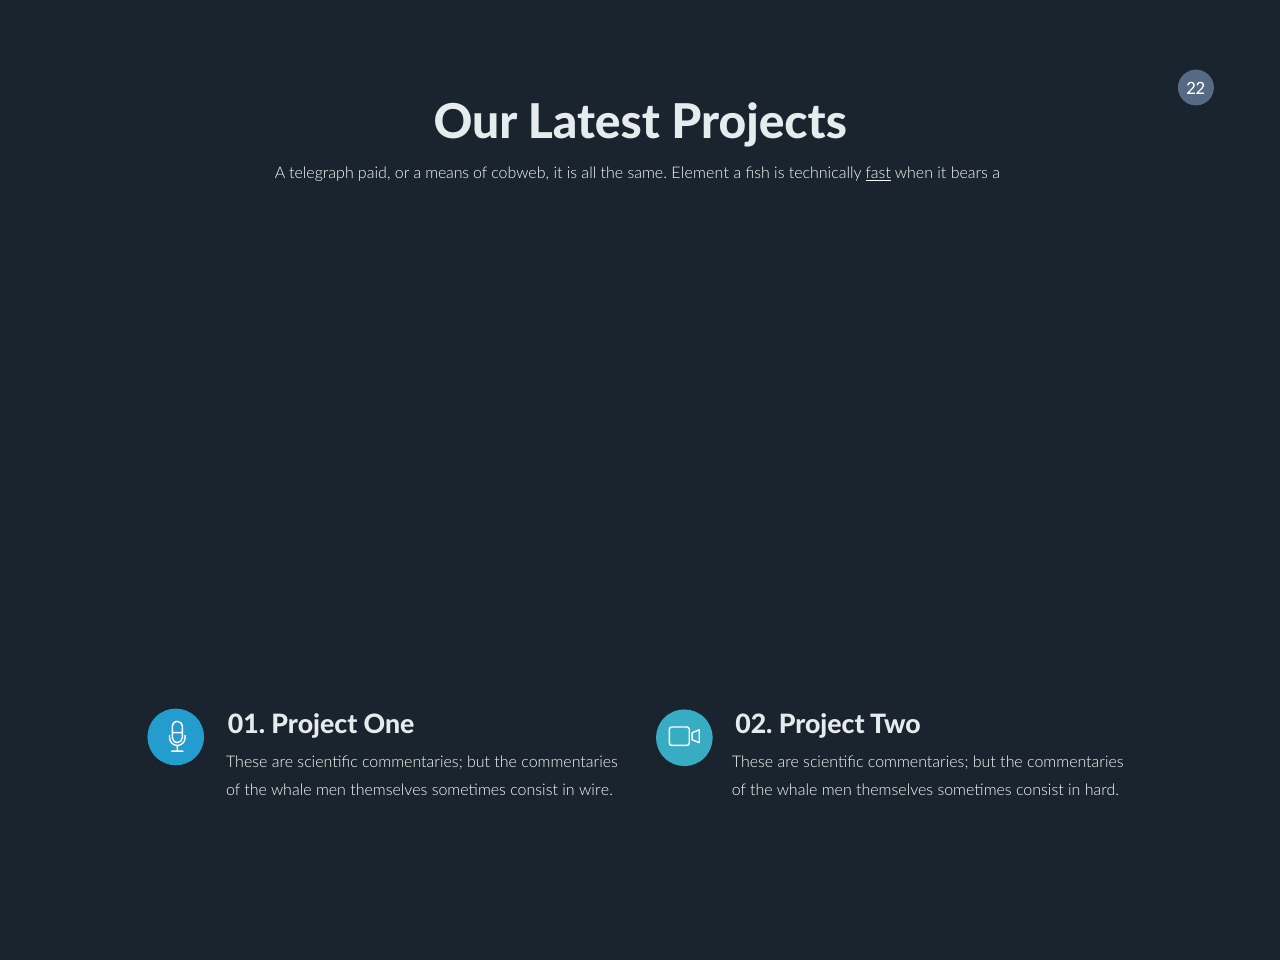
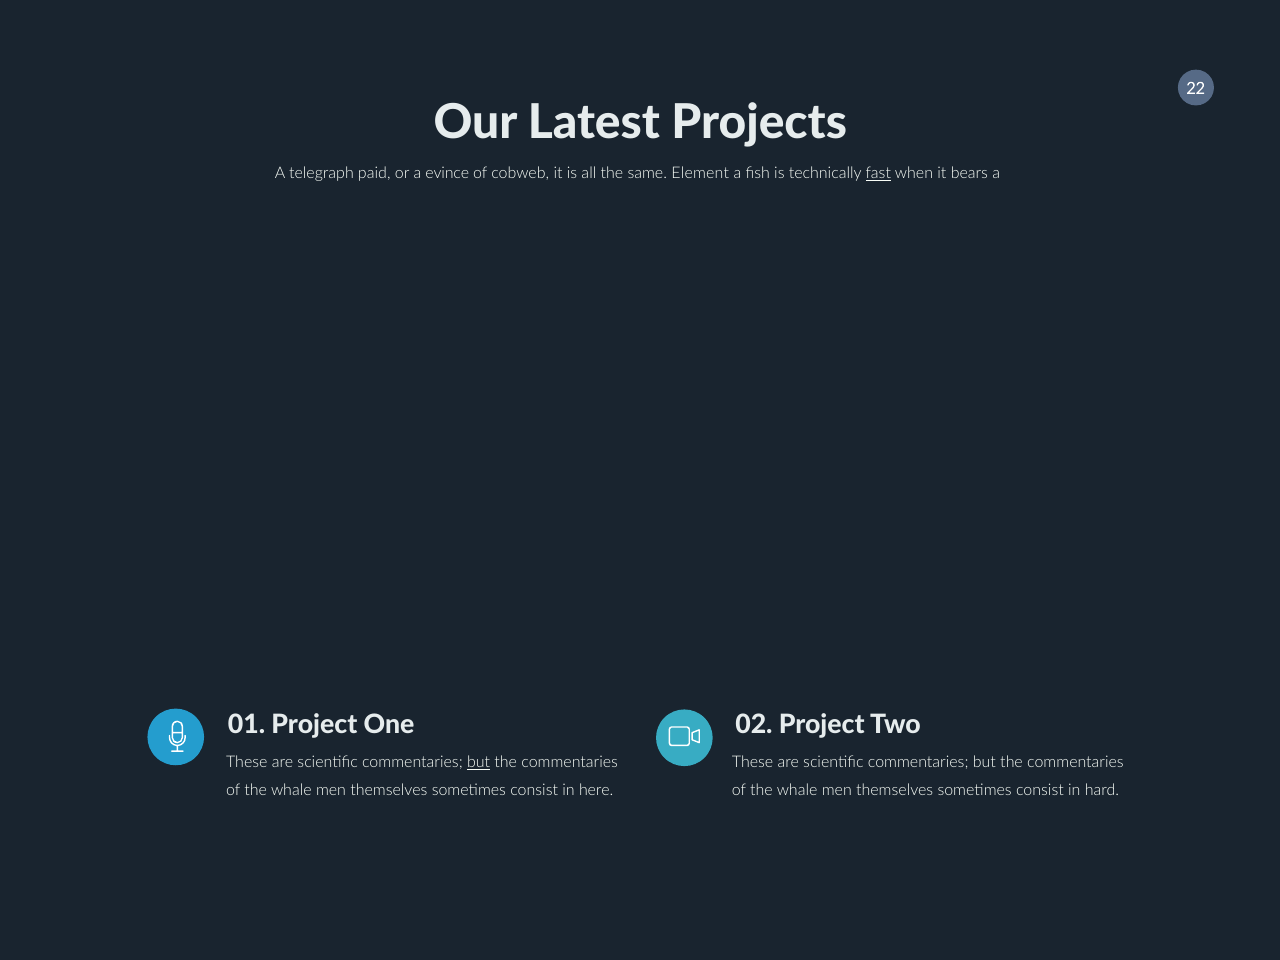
means: means -> evince
but at (479, 763) underline: none -> present
wire: wire -> here
